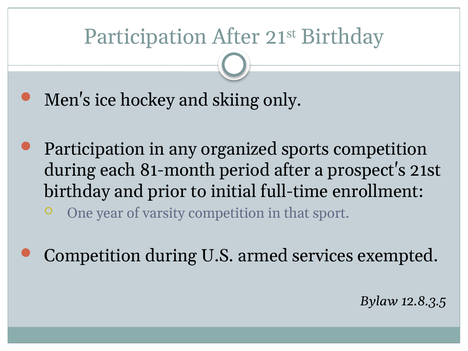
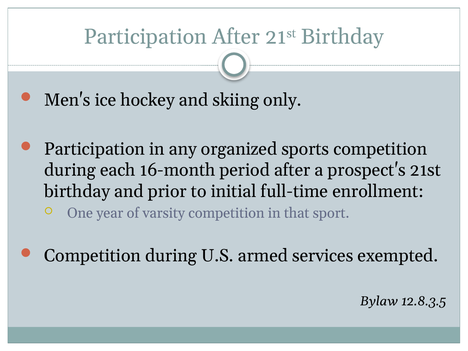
81-month: 81-month -> 16-month
